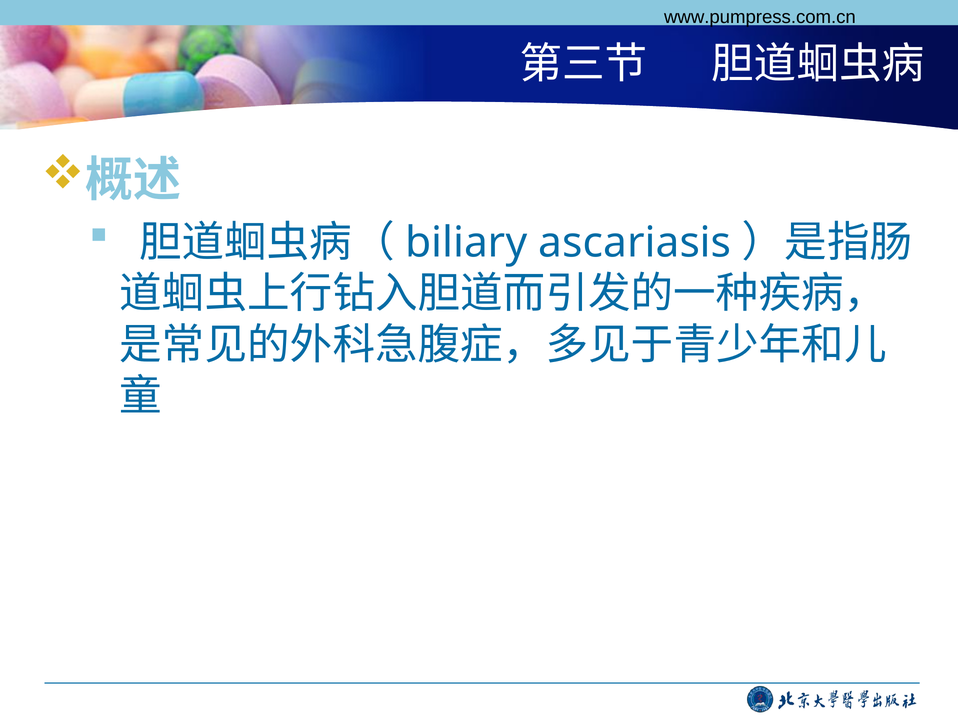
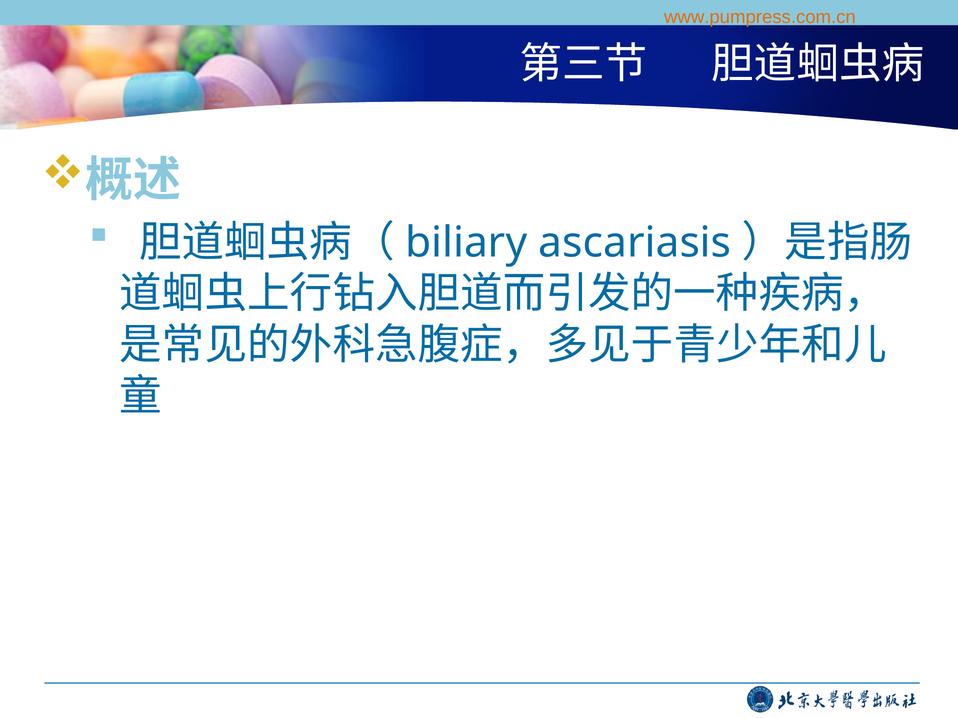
www.pumpress.com.cn colour: black -> orange
